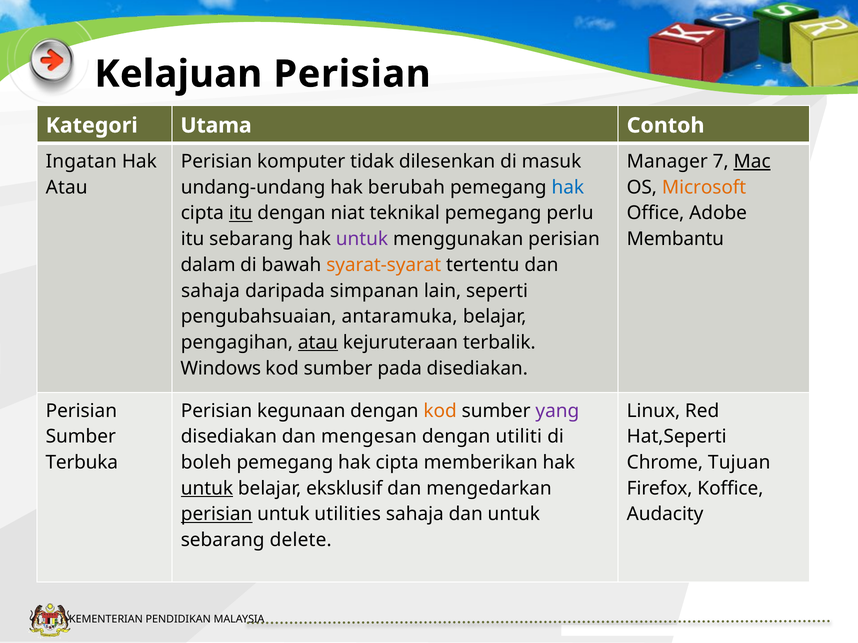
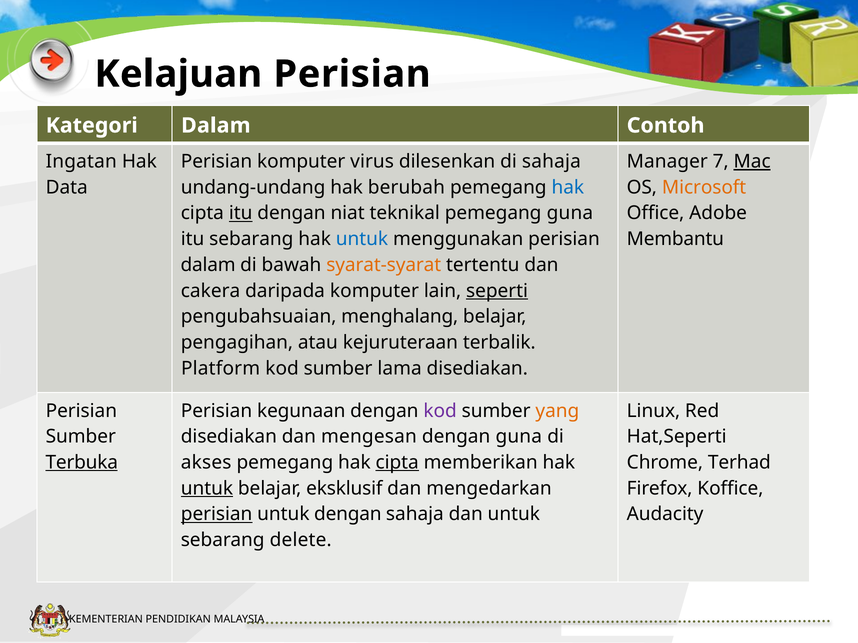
Kategori Utama: Utama -> Dalam
tidak: tidak -> virus
di masuk: masuk -> sahaja
Atau at (67, 188): Atau -> Data
pemegang perlu: perlu -> guna
untuk at (362, 239) colour: purple -> blue
sahaja at (210, 291): sahaja -> cakera
daripada simpanan: simpanan -> komputer
seperti underline: none -> present
antaramuka: antaramuka -> menghalang
atau at (318, 343) underline: present -> none
Windows: Windows -> Platform
pada: pada -> lama
kod at (440, 411) colour: orange -> purple
yang colour: purple -> orange
dengan utiliti: utiliti -> guna
Terbuka underline: none -> present
boleh: boleh -> akses
cipta at (397, 463) underline: none -> present
Tujuan: Tujuan -> Terhad
untuk utilities: utilities -> dengan
